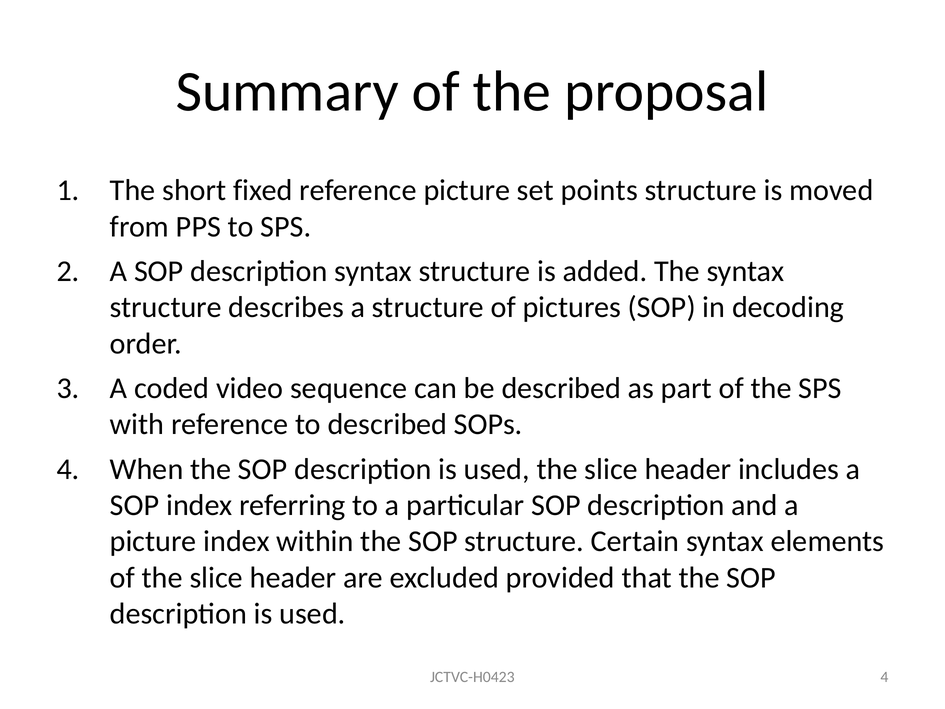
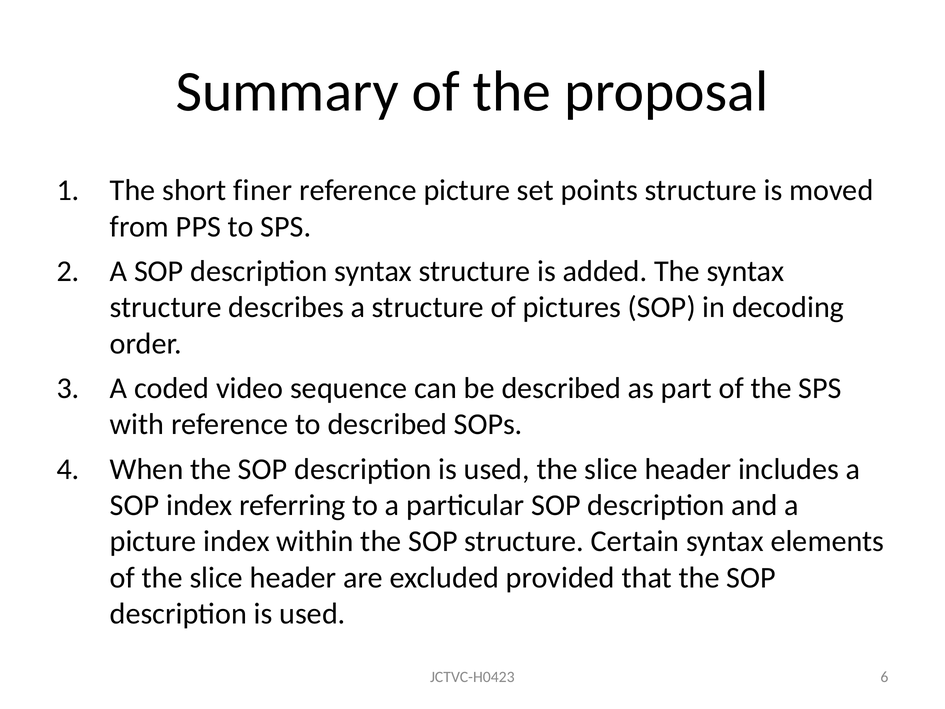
fixed: fixed -> finer
JCTVC-H0423 4: 4 -> 6
